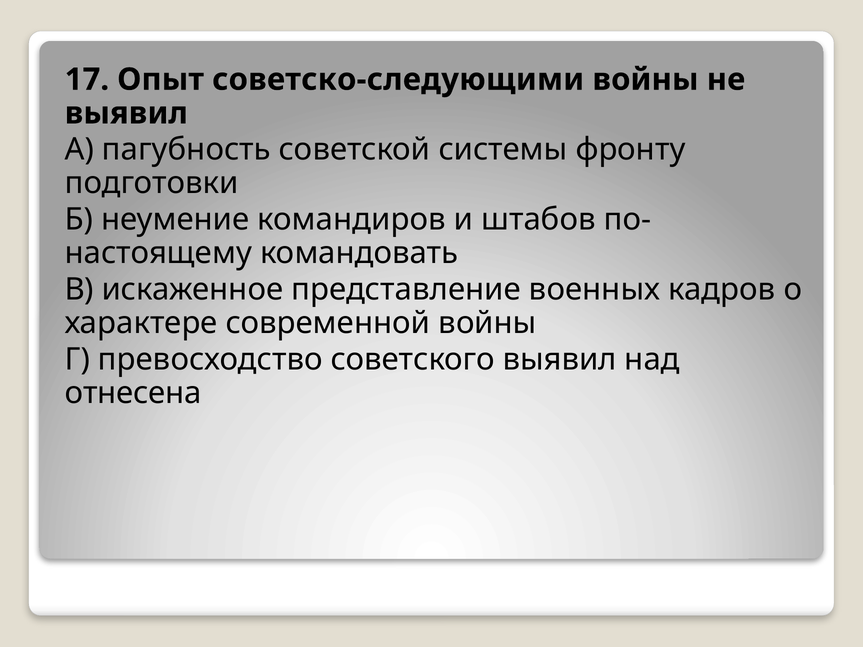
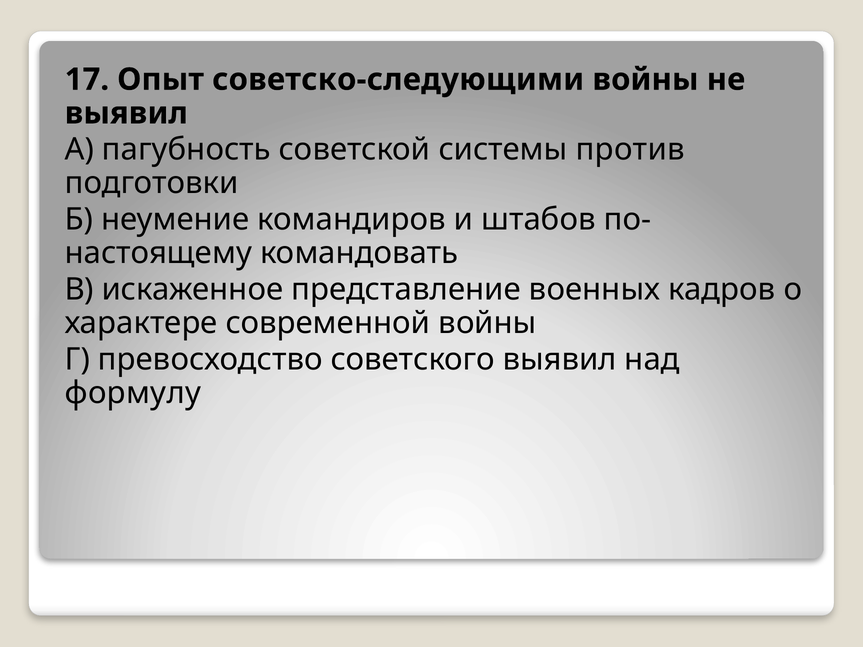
фронту: фронту -> против
отнесена: отнесена -> формулу
